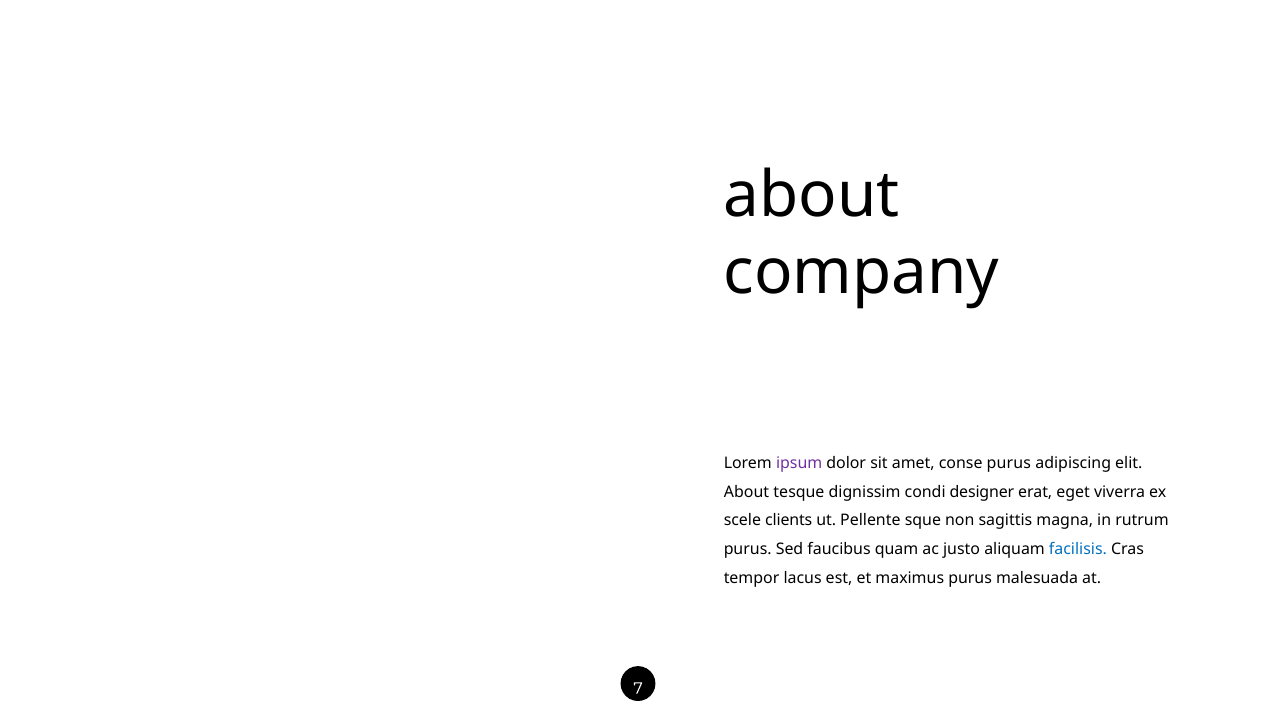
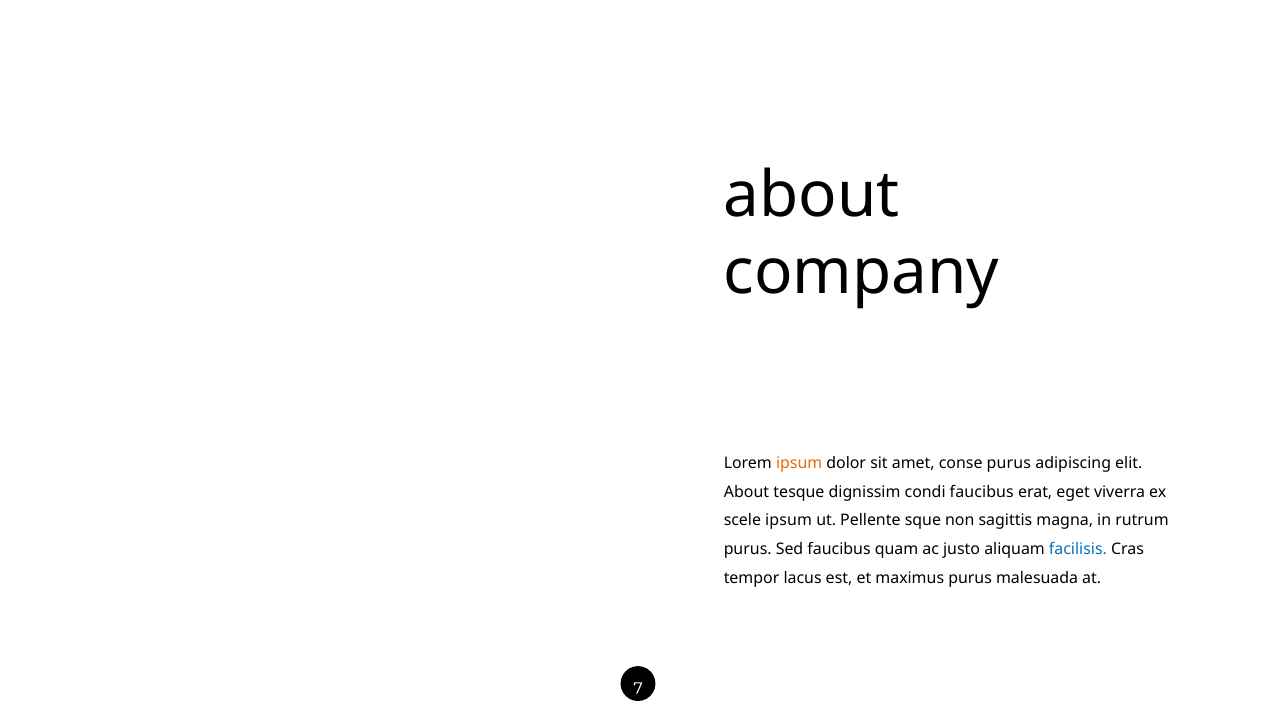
ipsum at (799, 463) colour: purple -> orange
condi designer: designer -> faucibus
scele clients: clients -> ipsum
